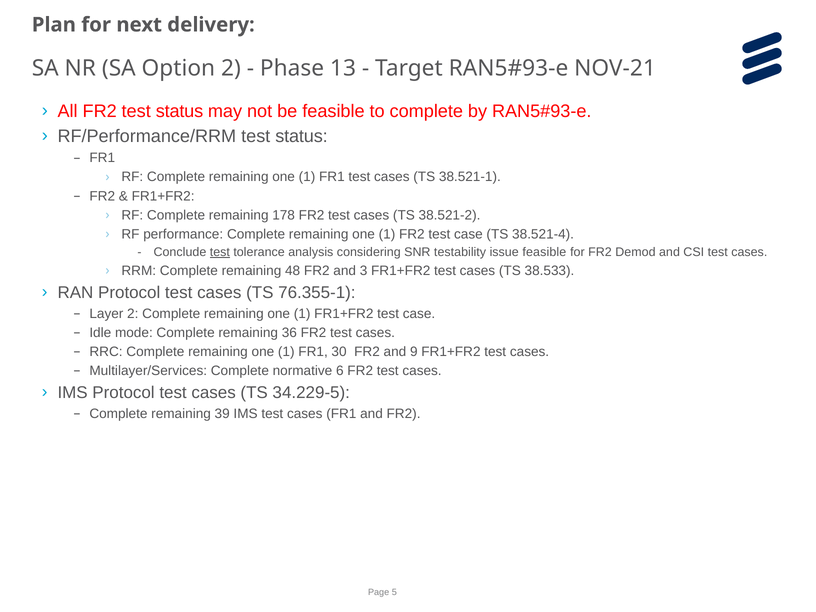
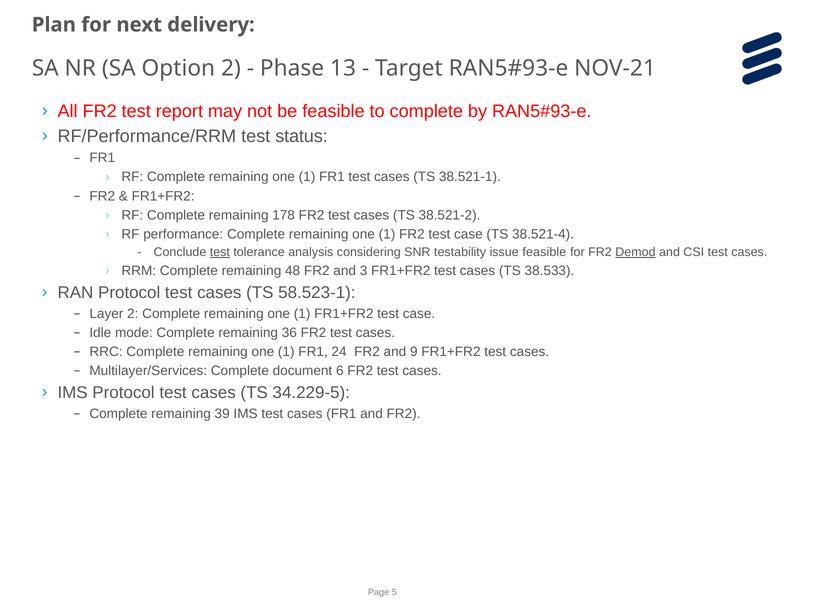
FR2 test status: status -> report
Demod underline: none -> present
76.355-1: 76.355-1 -> 58.523-1
30: 30 -> 24
normative: normative -> document
